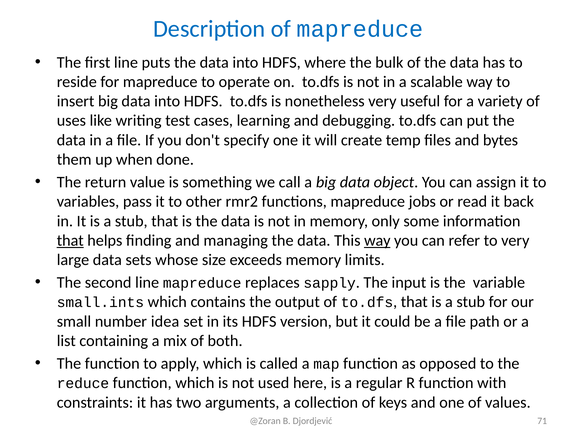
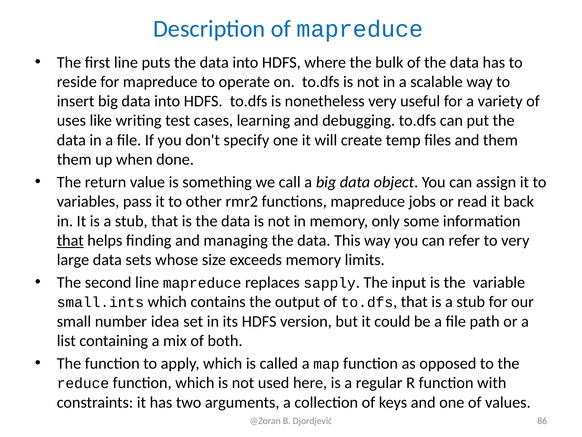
and bytes: bytes -> them
way at (377, 240) underline: present -> none
71: 71 -> 86
